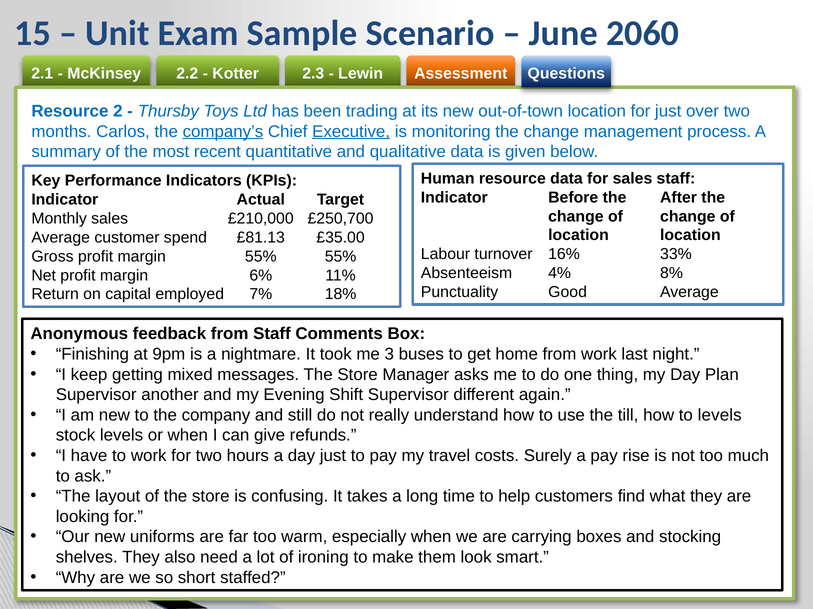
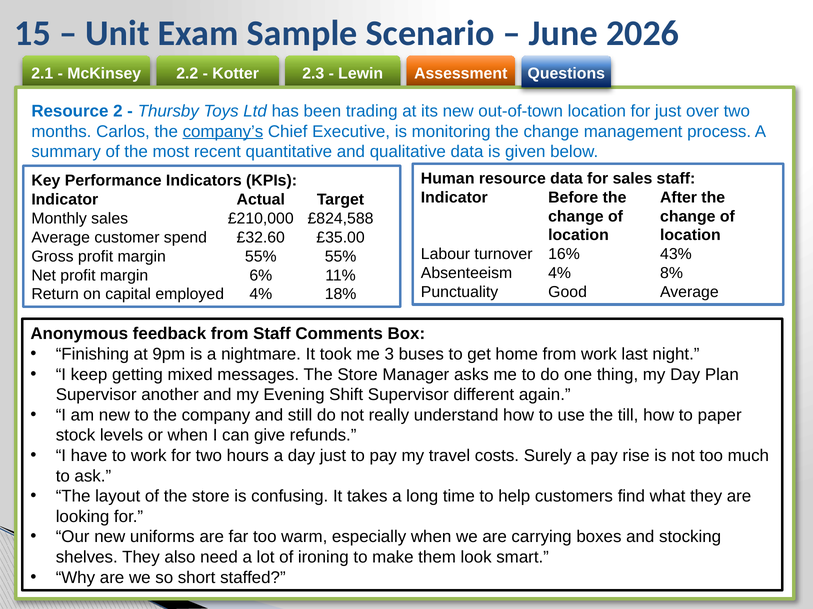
2060: 2060 -> 2026
Executive underline: present -> none
£250,700: £250,700 -> £824,588
£81.13: £81.13 -> £32.60
33%: 33% -> 43%
employed 7%: 7% -> 4%
to levels: levels -> paper
